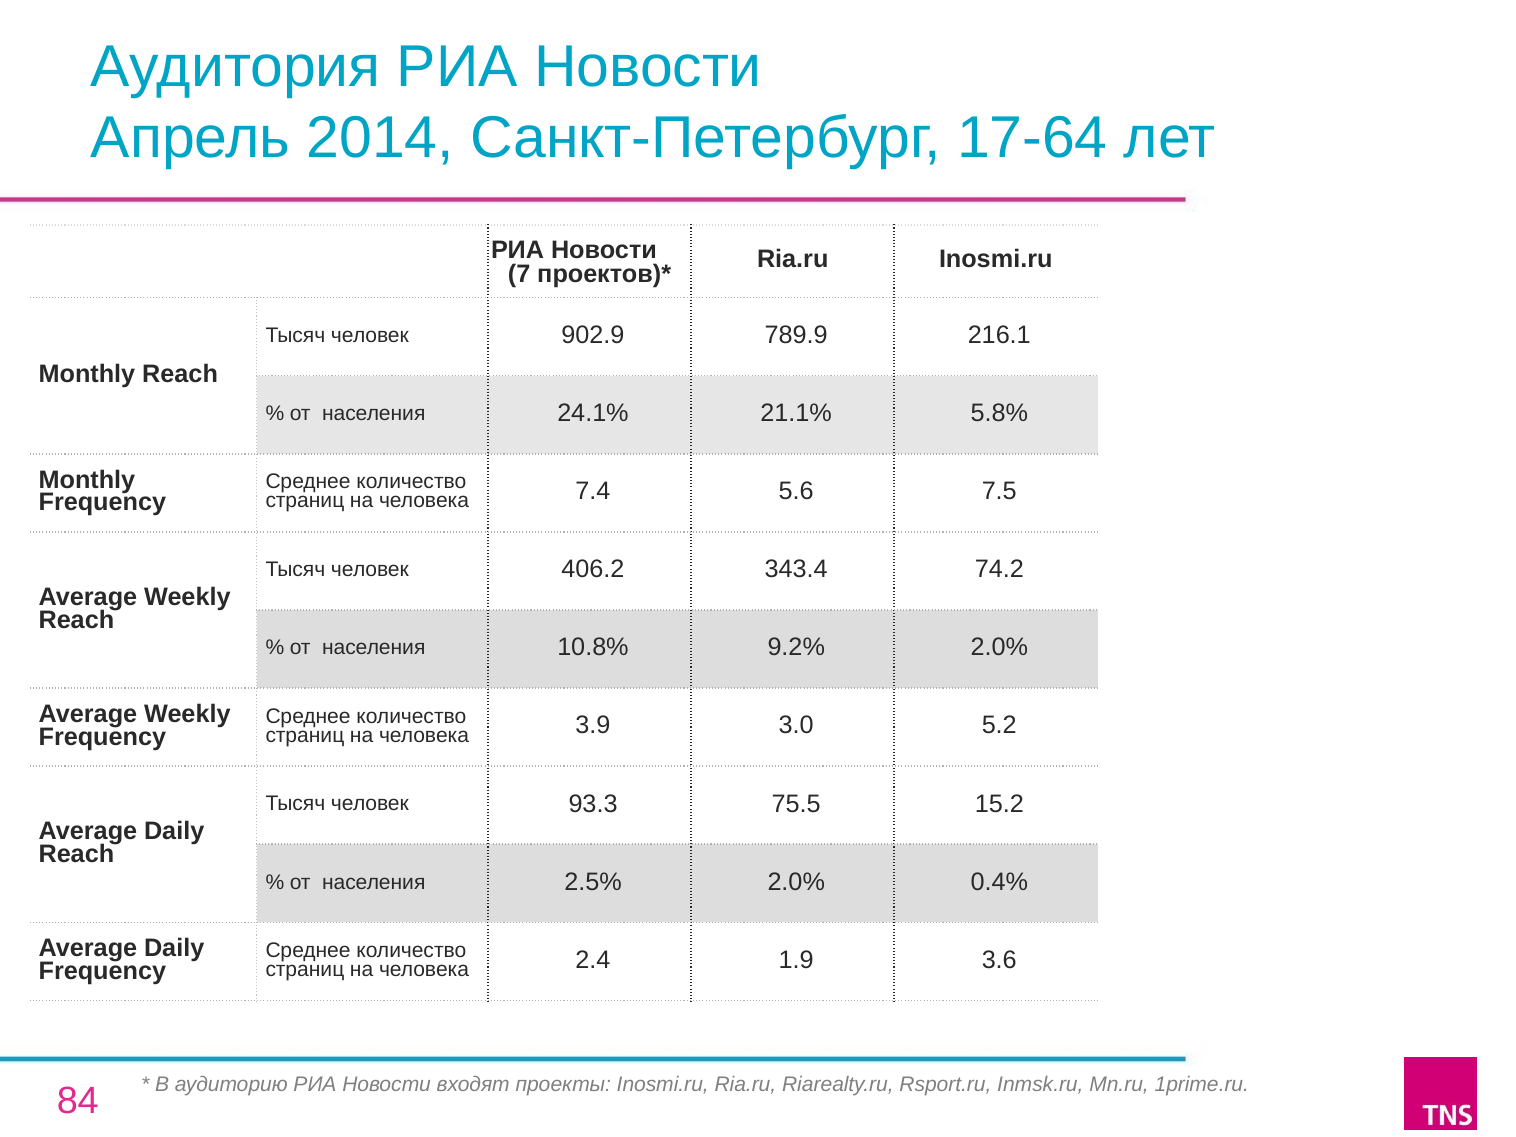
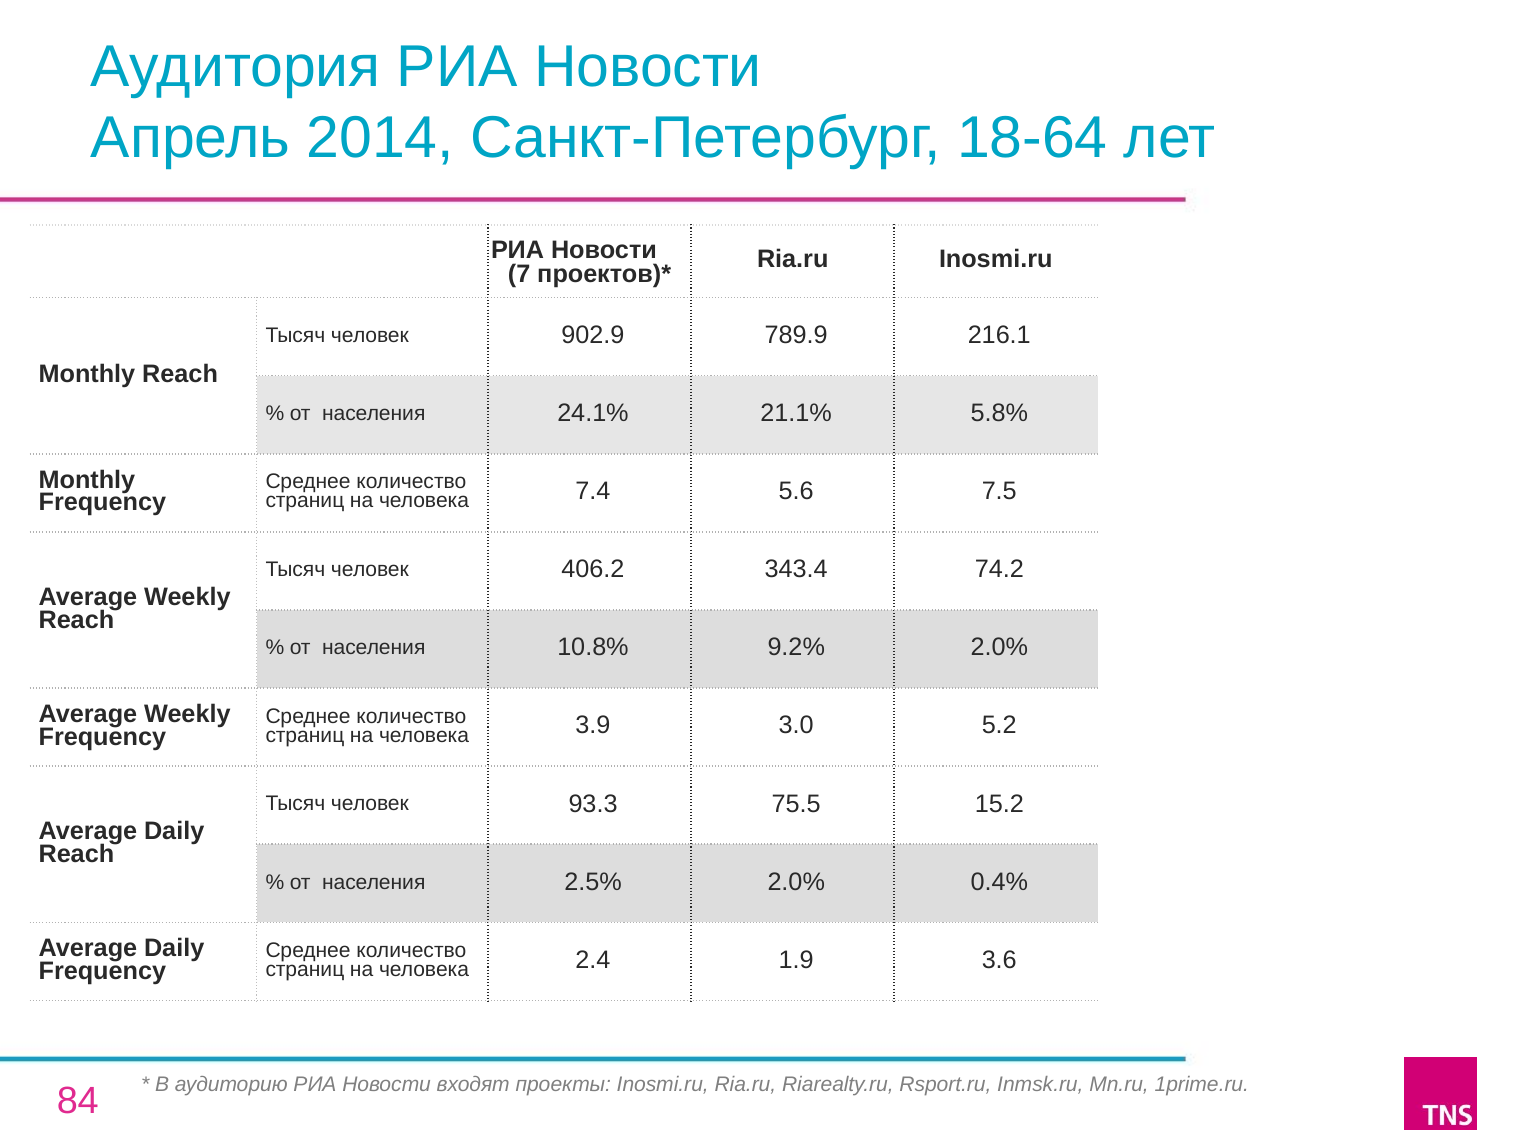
17-64: 17-64 -> 18-64
